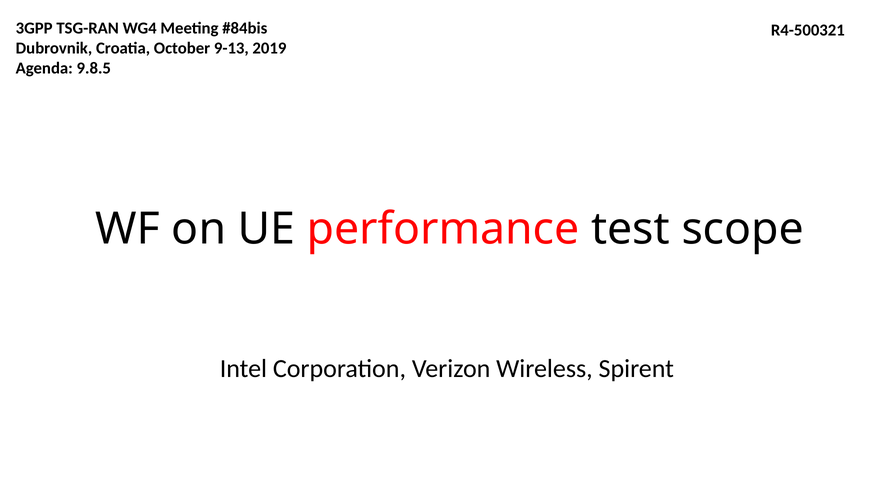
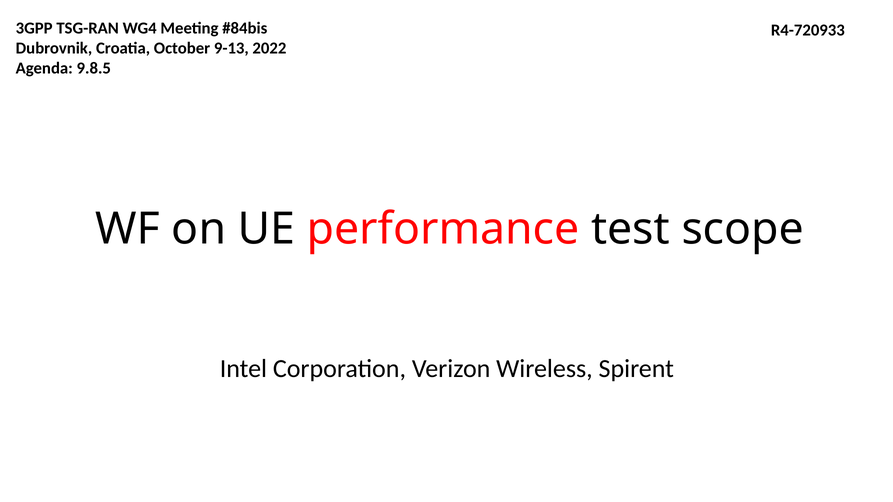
R4-500321: R4-500321 -> R4-720933
2019: 2019 -> 2022
